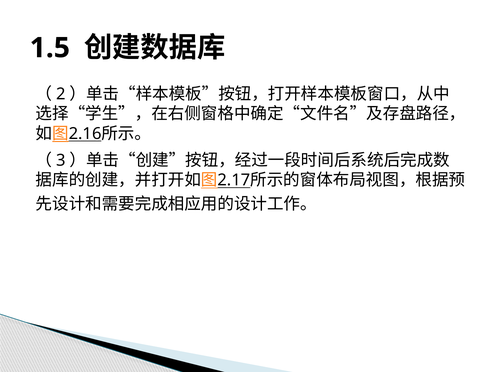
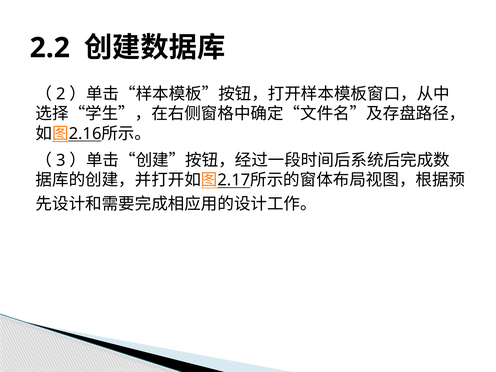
1.5: 1.5 -> 2.2
